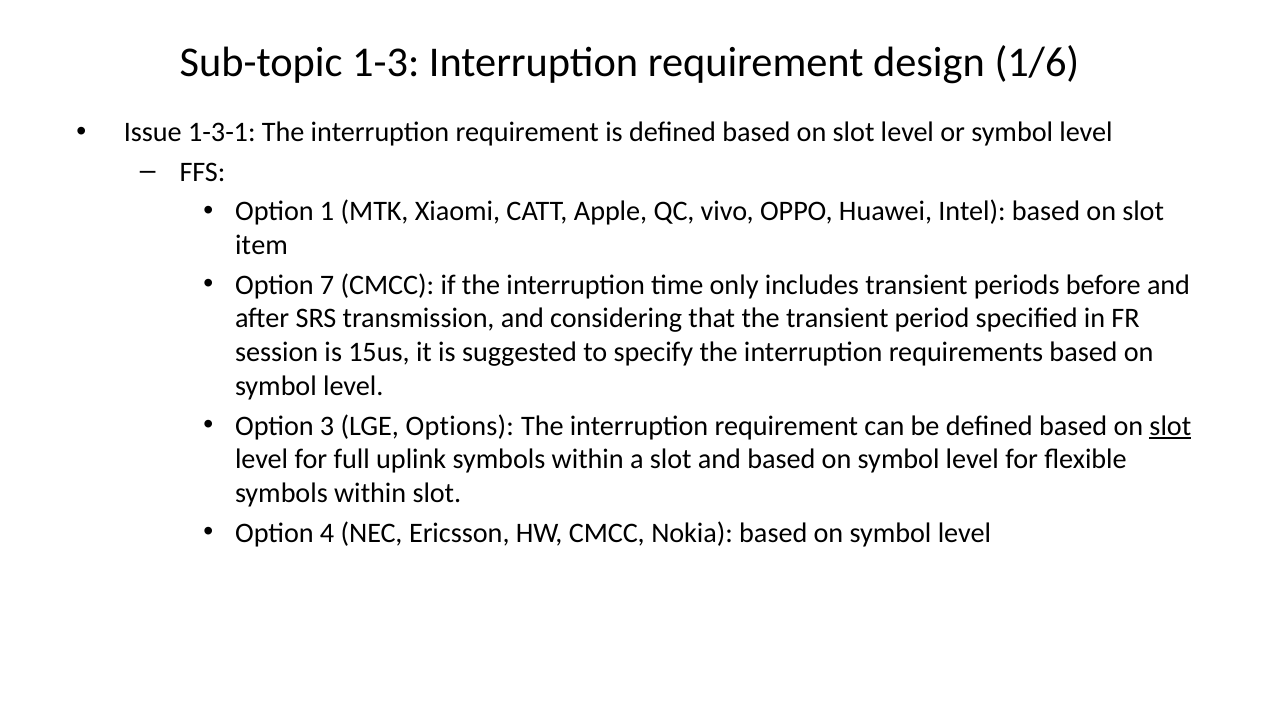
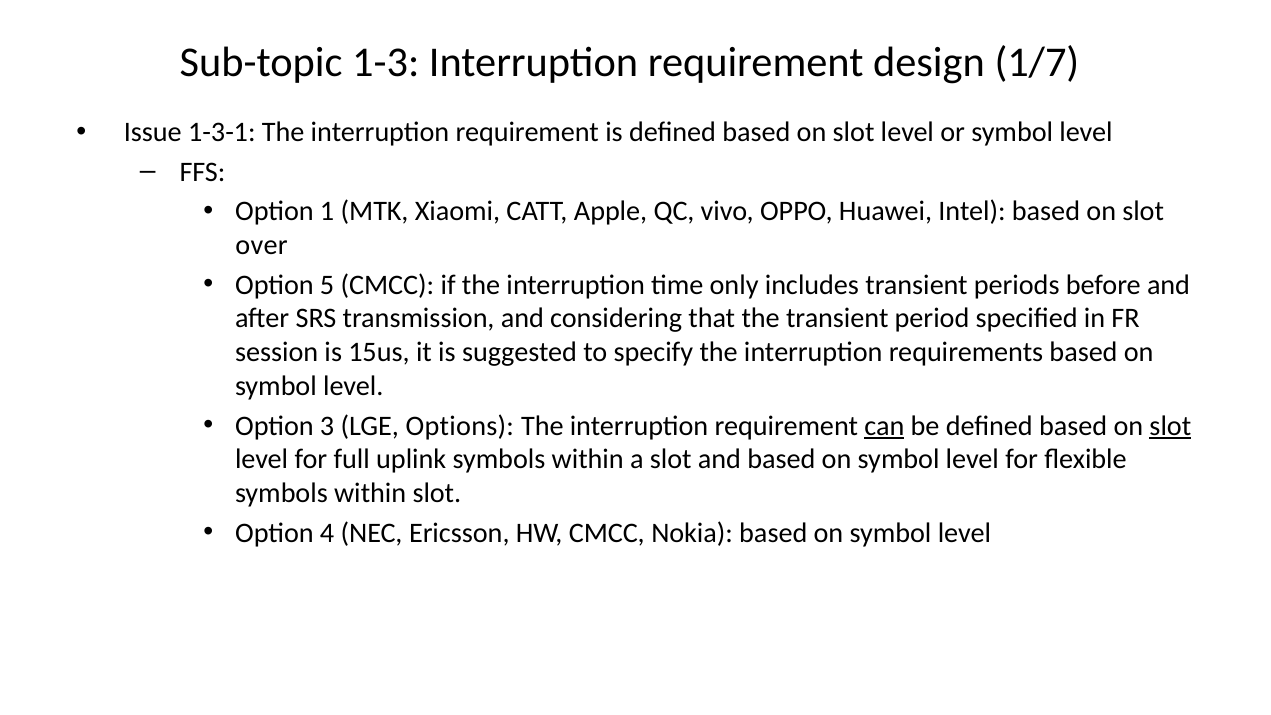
1/6: 1/6 -> 1/7
item: item -> over
7: 7 -> 5
can underline: none -> present
